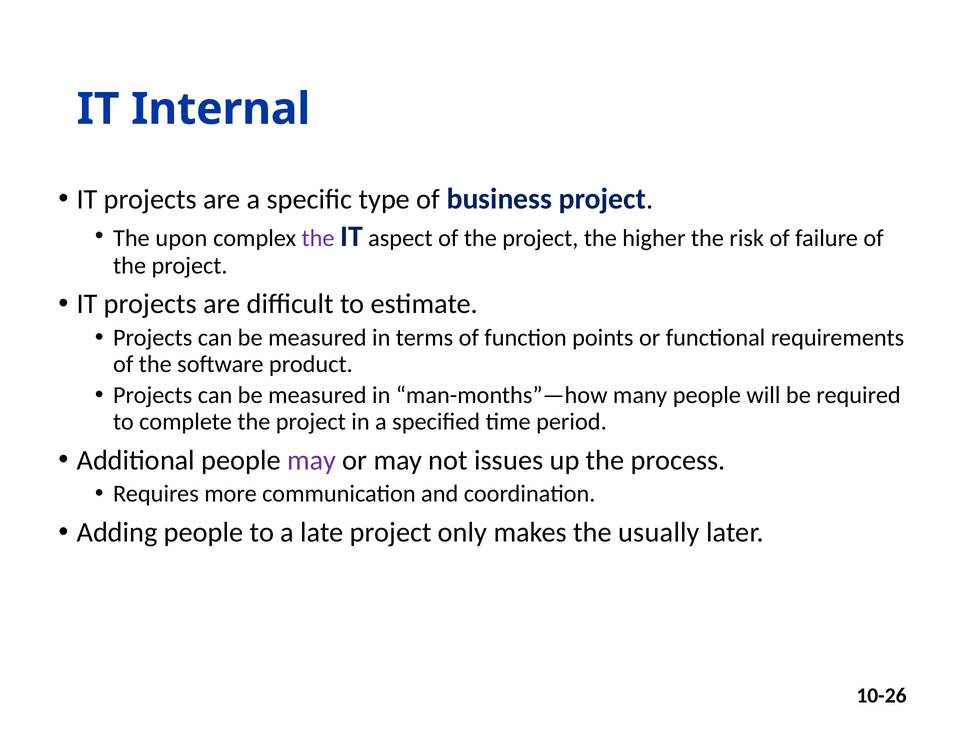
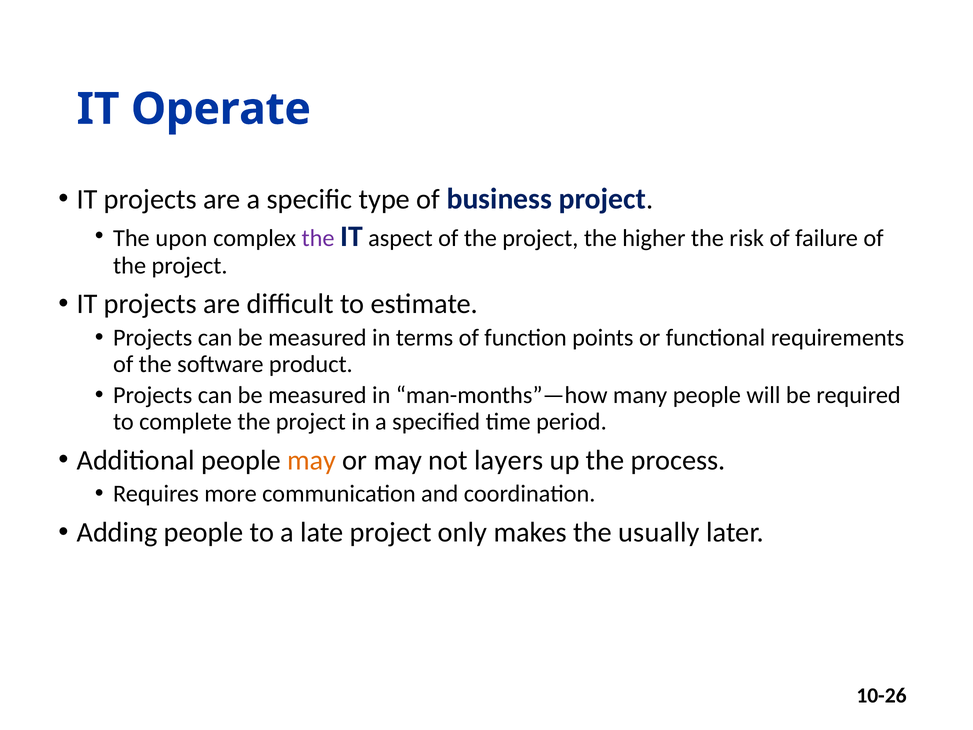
Internal: Internal -> Operate
may at (312, 460) colour: purple -> orange
issues: issues -> layers
